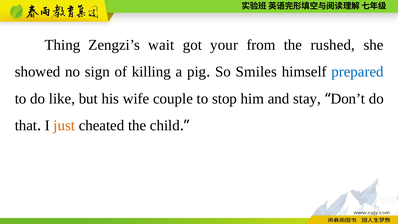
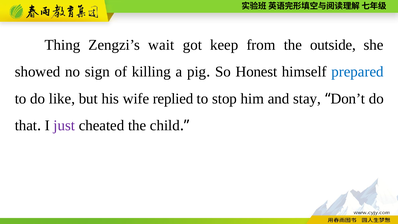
your: your -> keep
rushed: rushed -> outside
Smiles: Smiles -> Honest
couple: couple -> replied
just colour: orange -> purple
